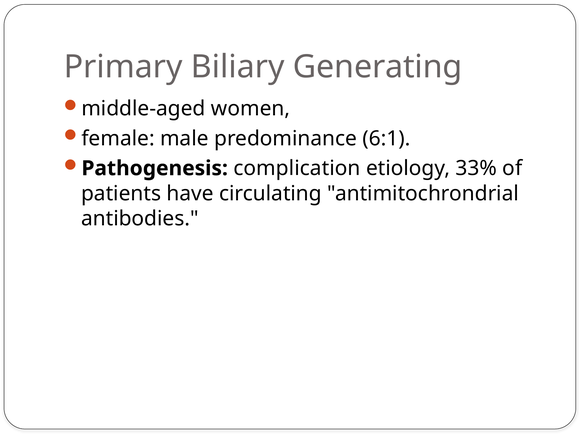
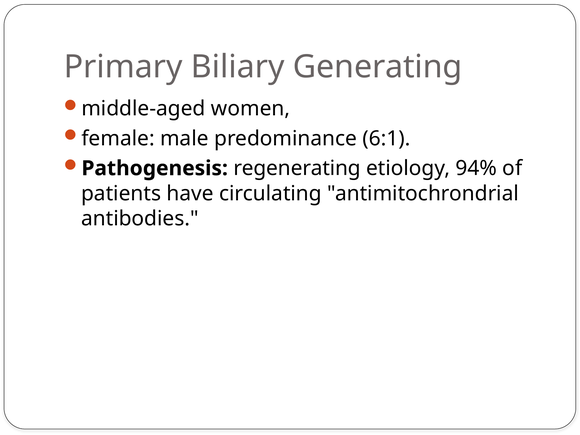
complication: complication -> regenerating
33%: 33% -> 94%
